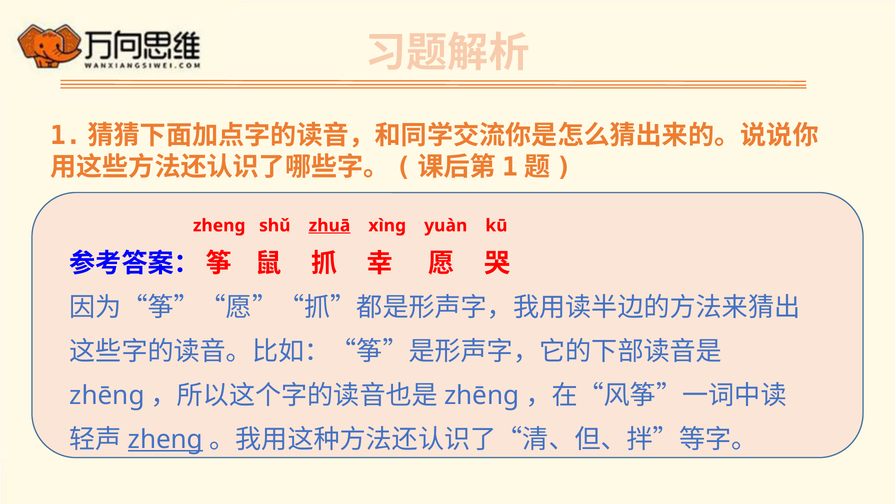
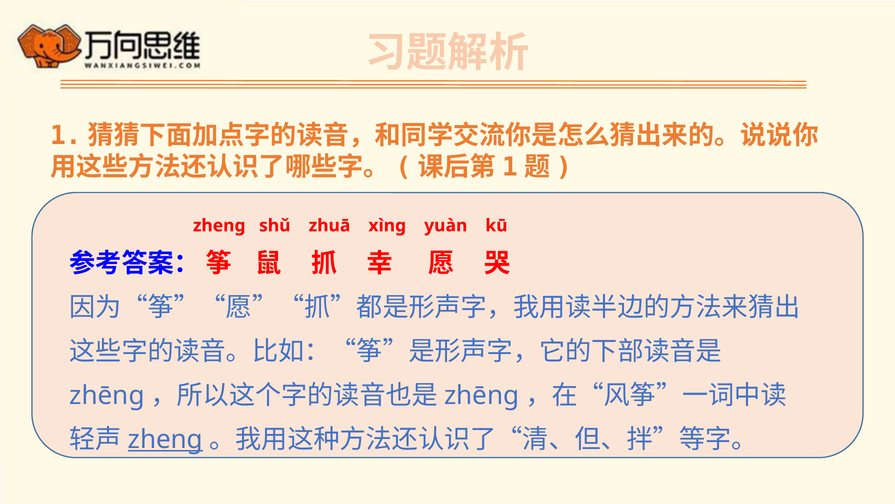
zhuā underline: present -> none
